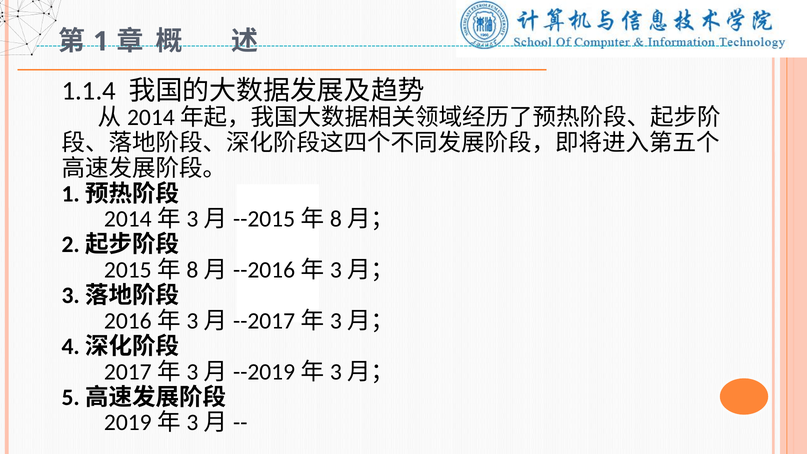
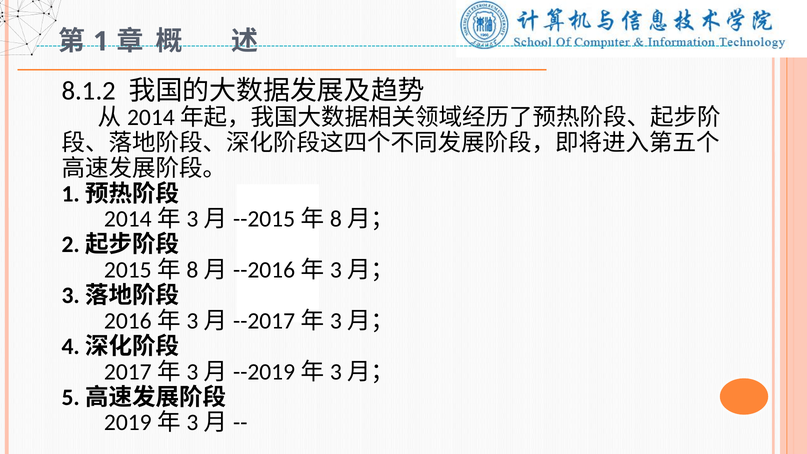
1.1.4: 1.1.4 -> 8.1.2
